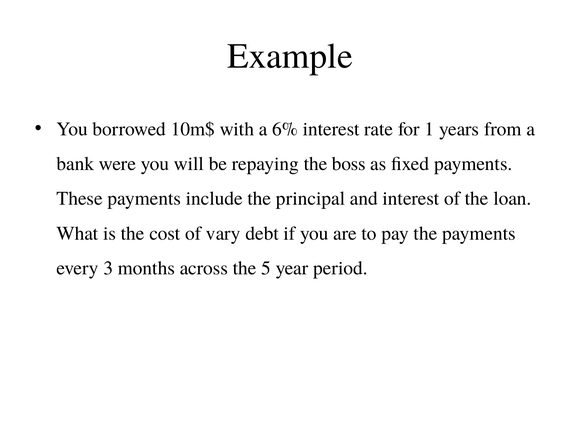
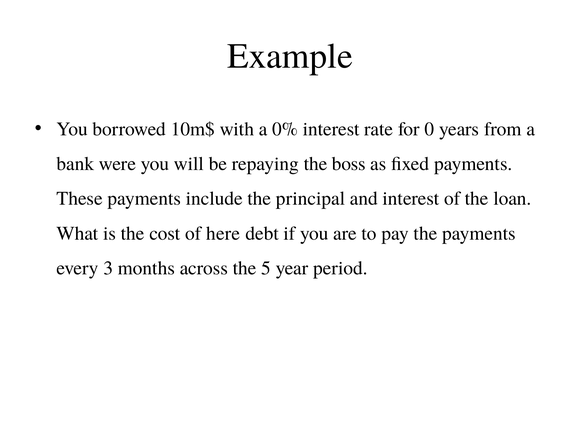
6%: 6% -> 0%
1: 1 -> 0
vary: vary -> here
